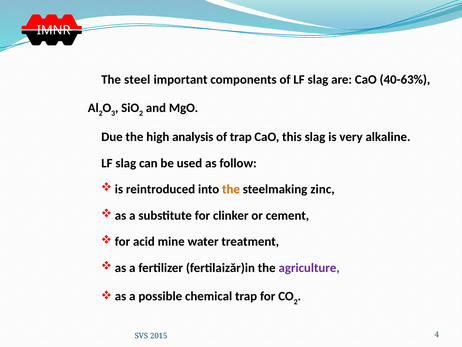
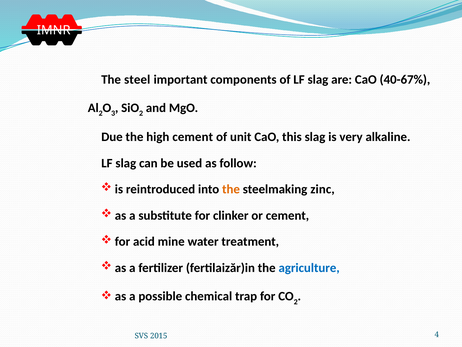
40-63%: 40-63% -> 40-67%
high analysis: analysis -> cement
of trap: trap -> unit
agriculture colour: purple -> blue
